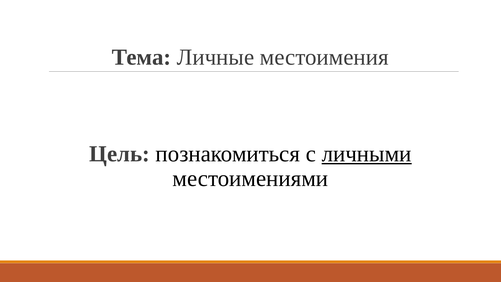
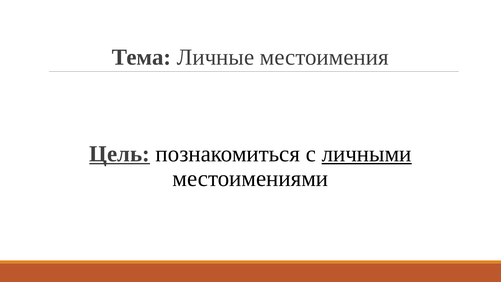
Цель underline: none -> present
